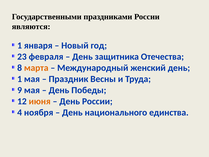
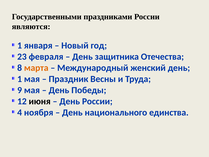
июня colour: orange -> black
